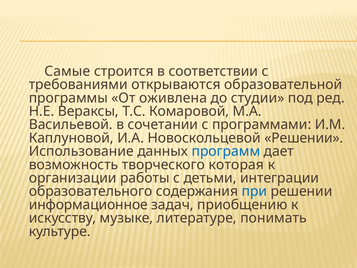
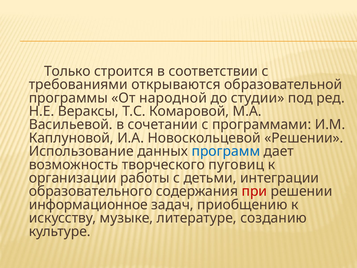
Самые: Самые -> Только
оживлена: оживлена -> народной
которая: которая -> пуговиц
при colour: blue -> red
понимать: понимать -> созданию
